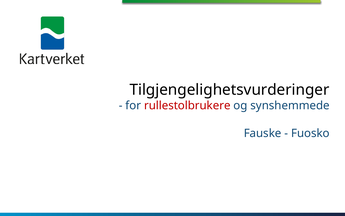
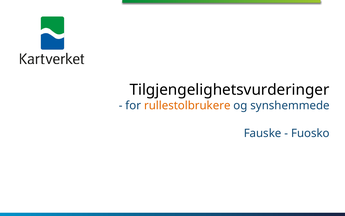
rullestolbrukere colour: red -> orange
